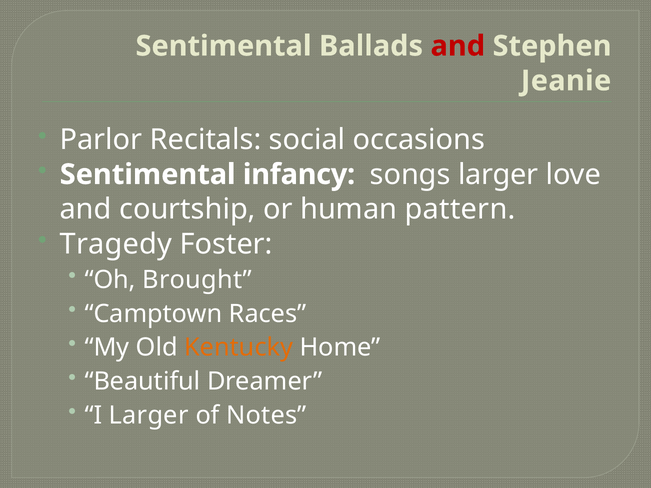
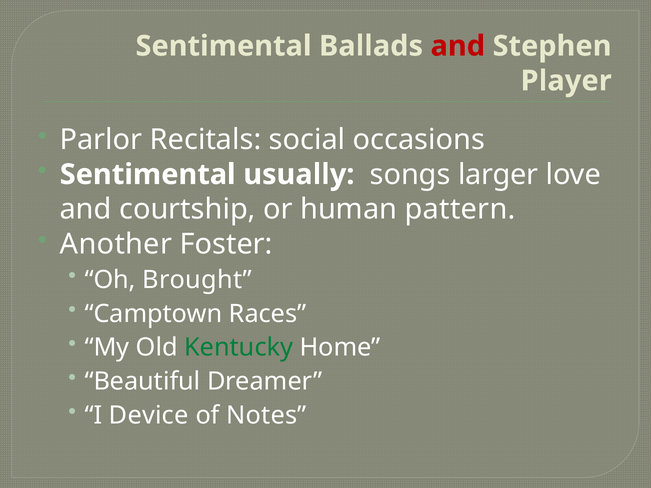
Jeanie: Jeanie -> Player
infancy: infancy -> usually
Tragedy: Tragedy -> Another
Kentucky colour: orange -> green
I Larger: Larger -> Device
